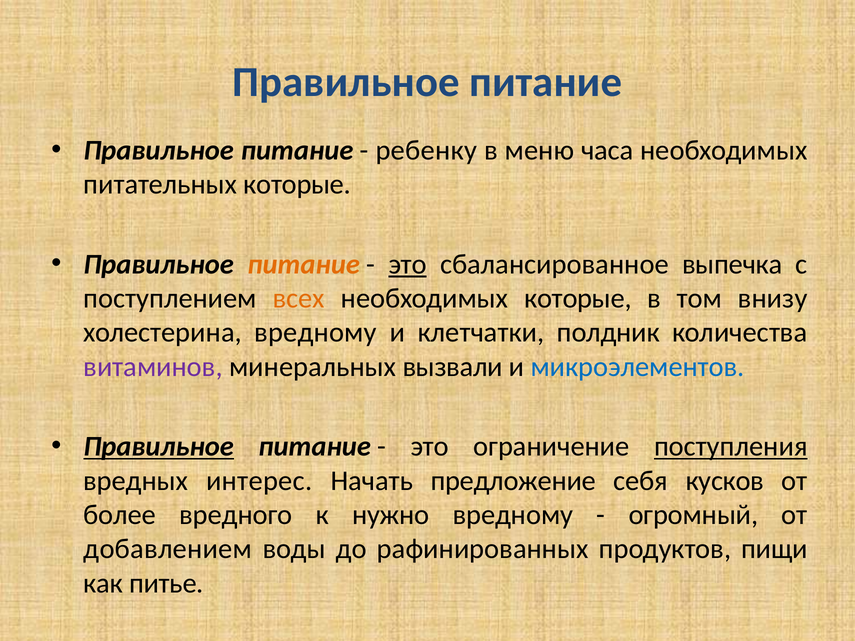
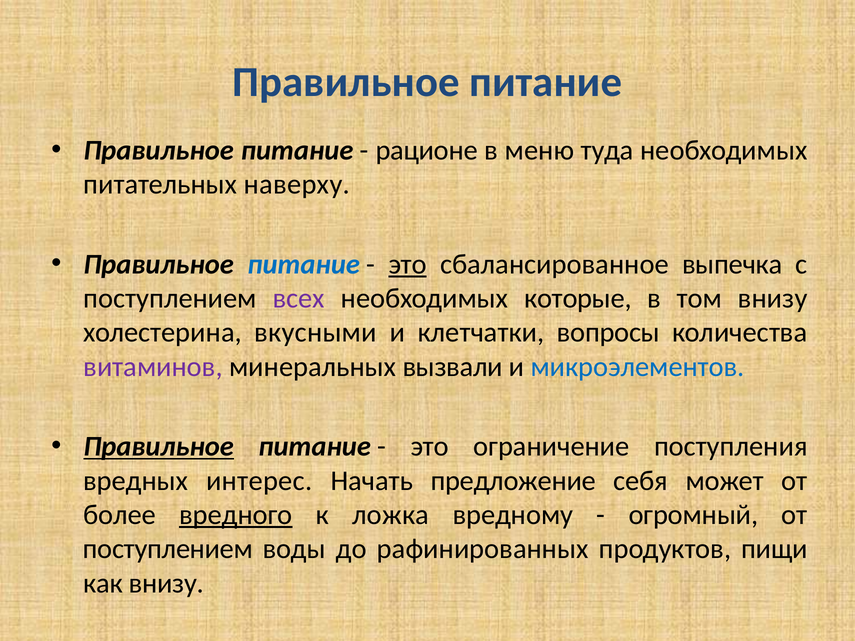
ребенку: ребенку -> рационе
часа: часа -> туда
питательных которые: которые -> наверху
питание at (304, 264) colour: orange -> blue
всех colour: orange -> purple
холестерина вредному: вредному -> вкусными
полдник: полдник -> вопросы
поступления underline: present -> none
кусков: кусков -> может
вредного underline: none -> present
нужно: нужно -> ложка
добавлением at (168, 549): добавлением -> поступлением
как питье: питье -> внизу
